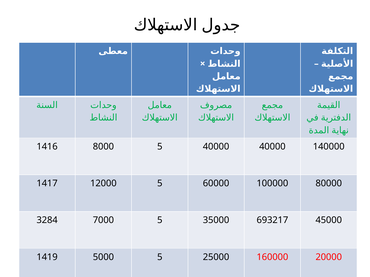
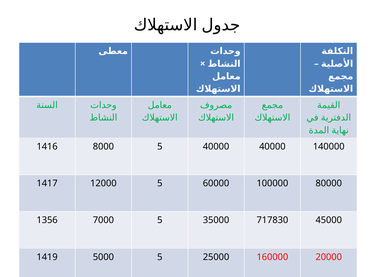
3284: 3284 -> 1356
693217: 693217 -> 717830
